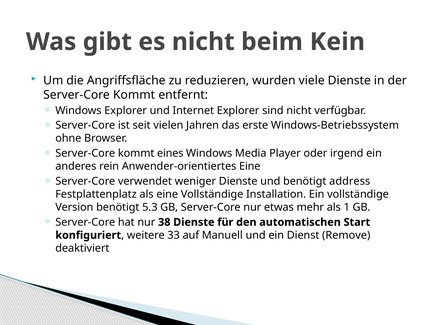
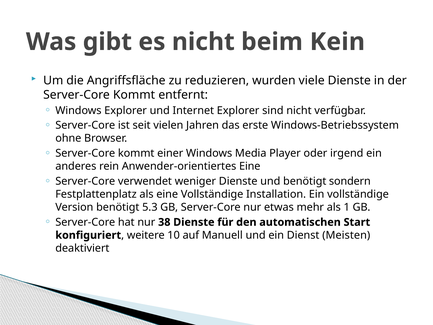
eines: eines -> einer
address: address -> sondern
33: 33 -> 10
Remove: Remove -> Meisten
